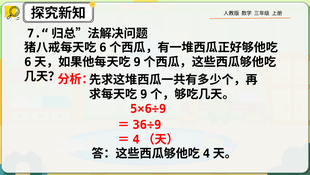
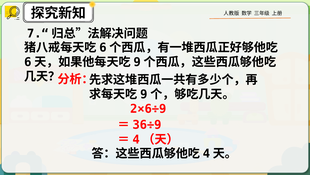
5×6÷9: 5×6÷9 -> 2×6÷9
